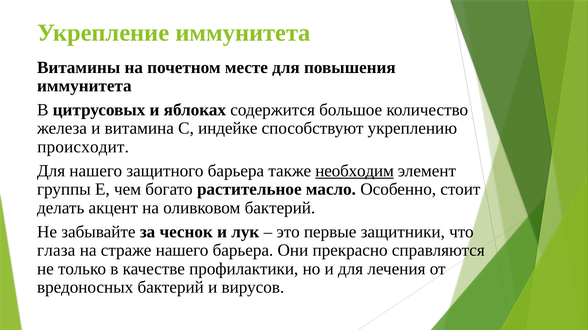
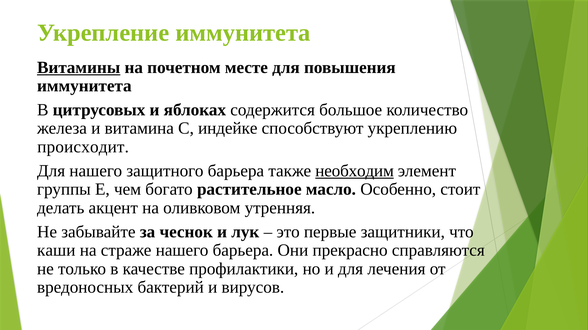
Витамины underline: none -> present
оливковом бактерий: бактерий -> утренняя
глаза: глаза -> каши
